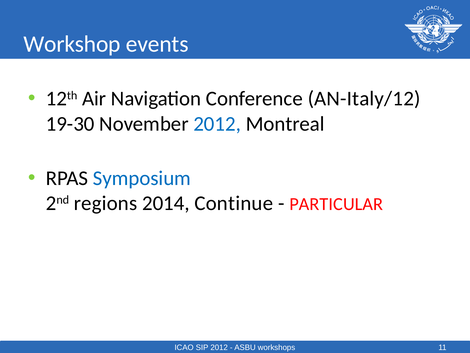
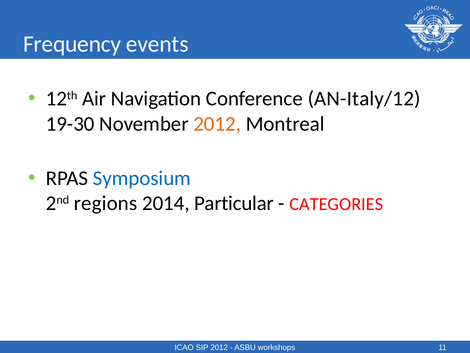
Workshop: Workshop -> Frequency
2012 at (217, 124) colour: blue -> orange
Continue: Continue -> Particular
PARTICULAR: PARTICULAR -> CATEGORIES
